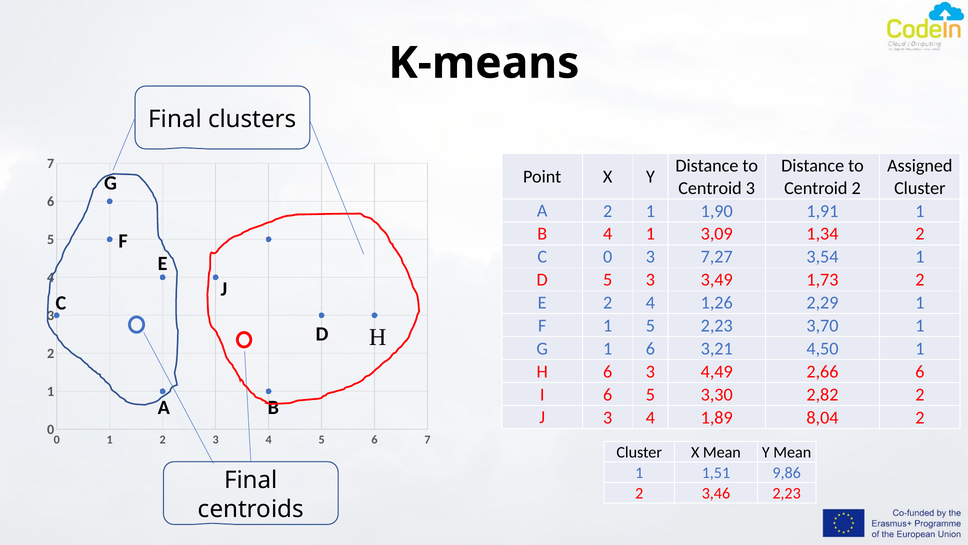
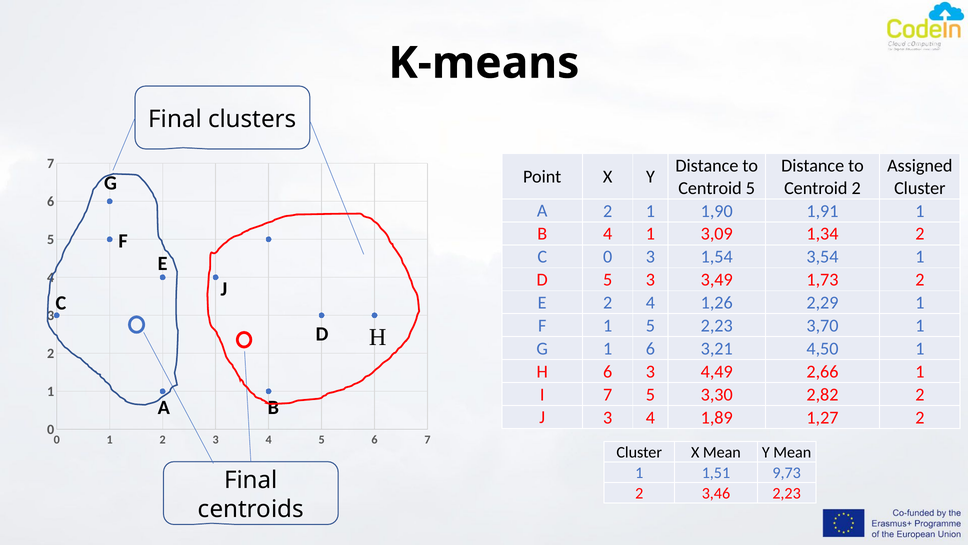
Centroid 3: 3 -> 5
7,27: 7,27 -> 1,54
2,66 6: 6 -> 1
I 6: 6 -> 7
8,04: 8,04 -> 1,27
9,86: 9,86 -> 9,73
